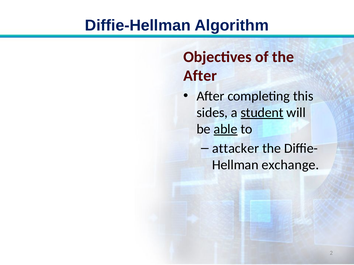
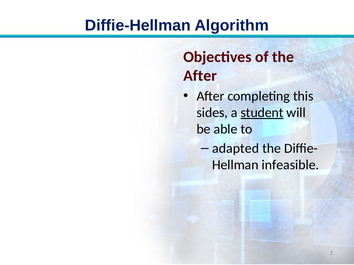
able underline: present -> none
attacker: attacker -> adapted
exchange: exchange -> infeasible
